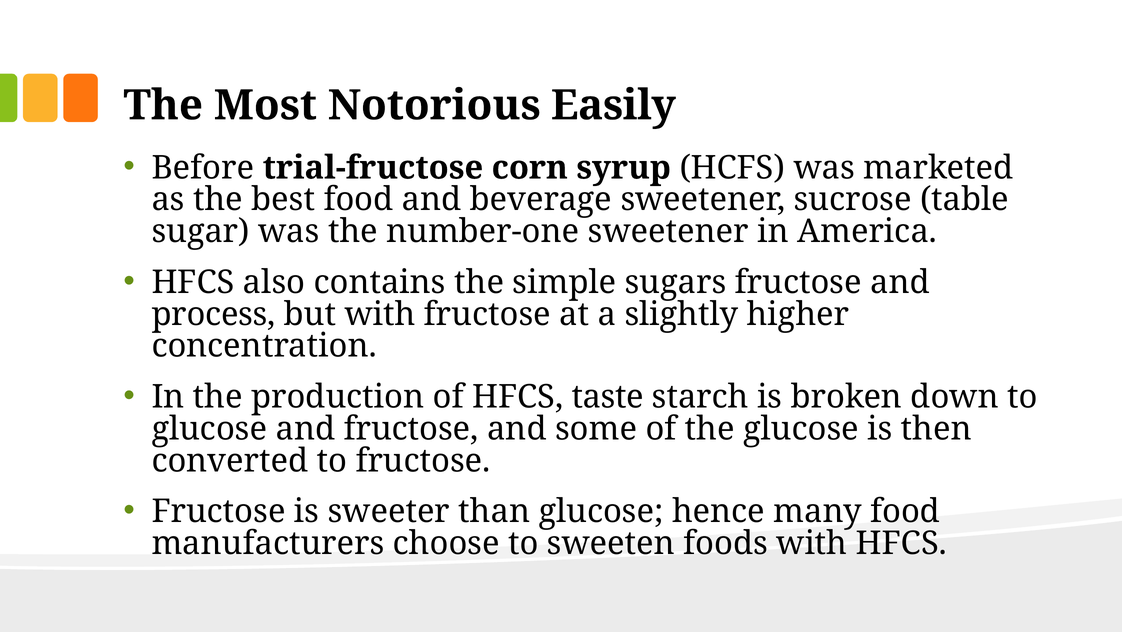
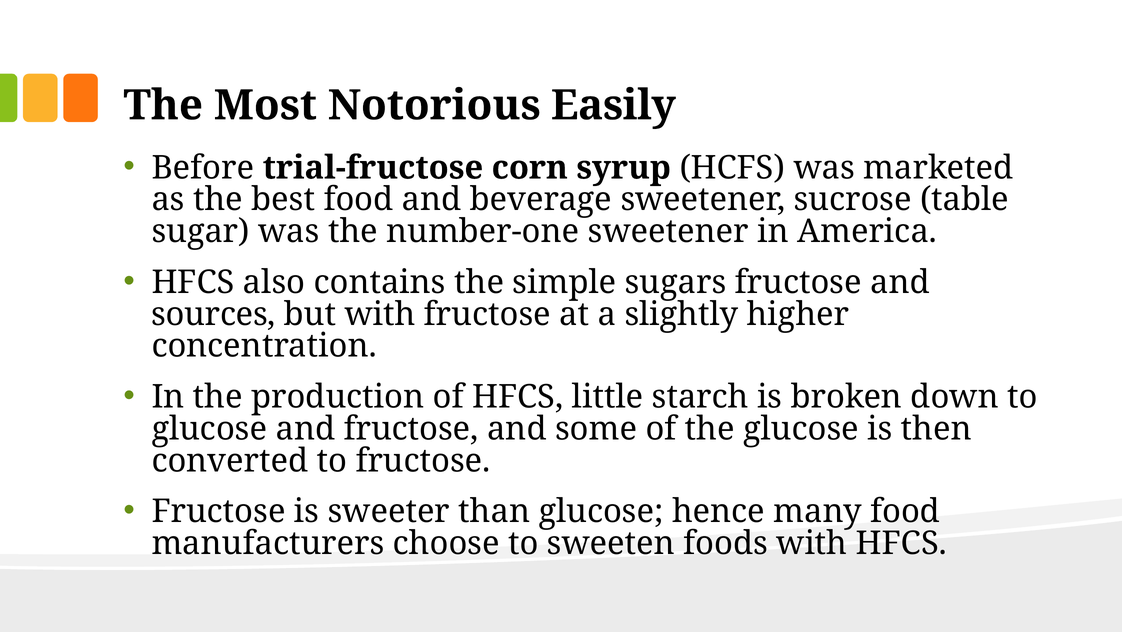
process: process -> sources
taste: taste -> little
